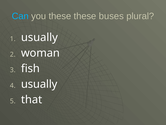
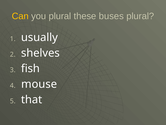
Can colour: light blue -> yellow
you these: these -> plural
woman: woman -> shelves
usually at (39, 84): usually -> mouse
